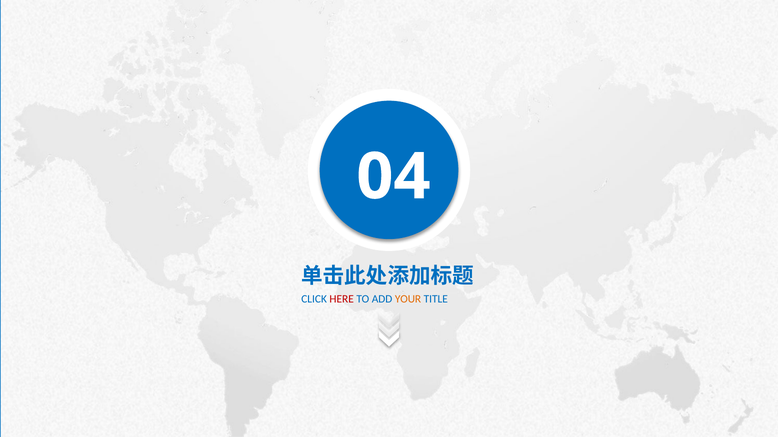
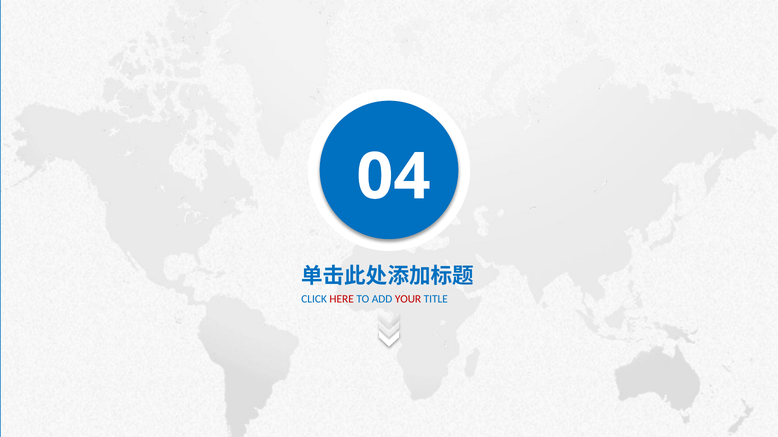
YOUR colour: orange -> red
